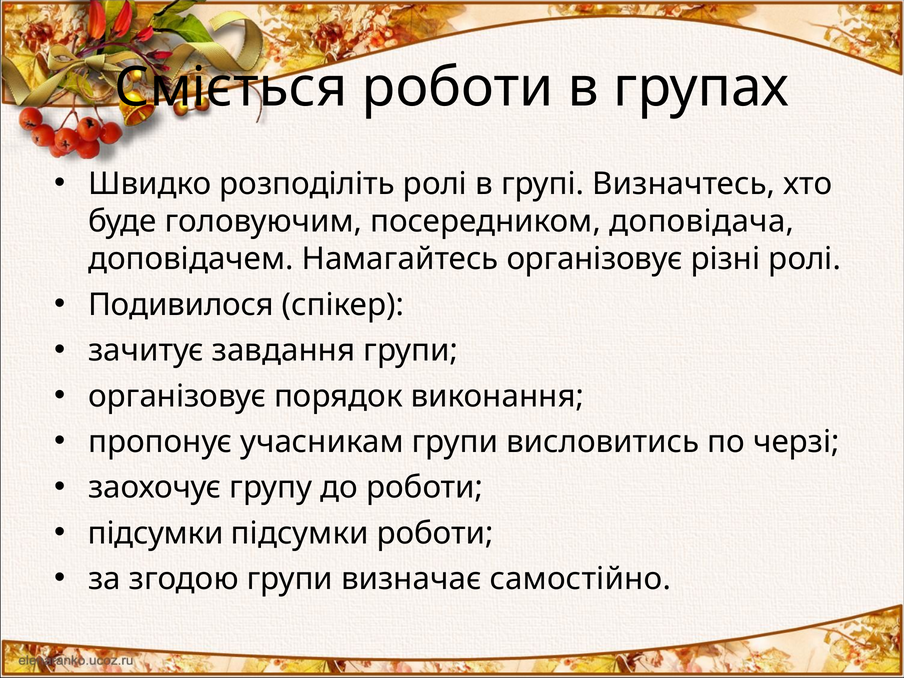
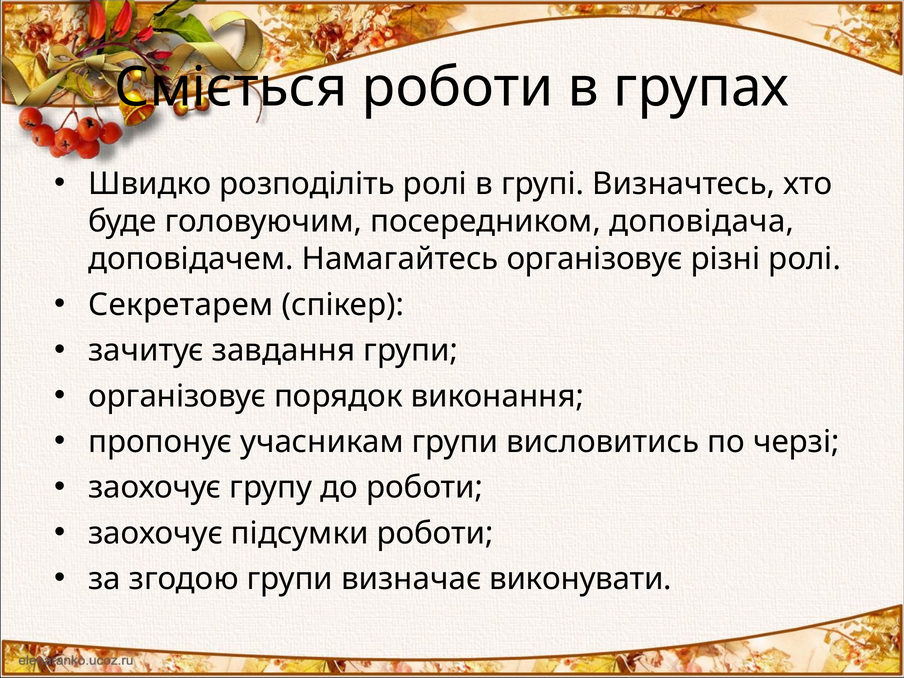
Подивилося: Подивилося -> Секретарем
підсумки at (156, 533): підсумки -> заохочує
самостійно: самостійно -> виконувати
